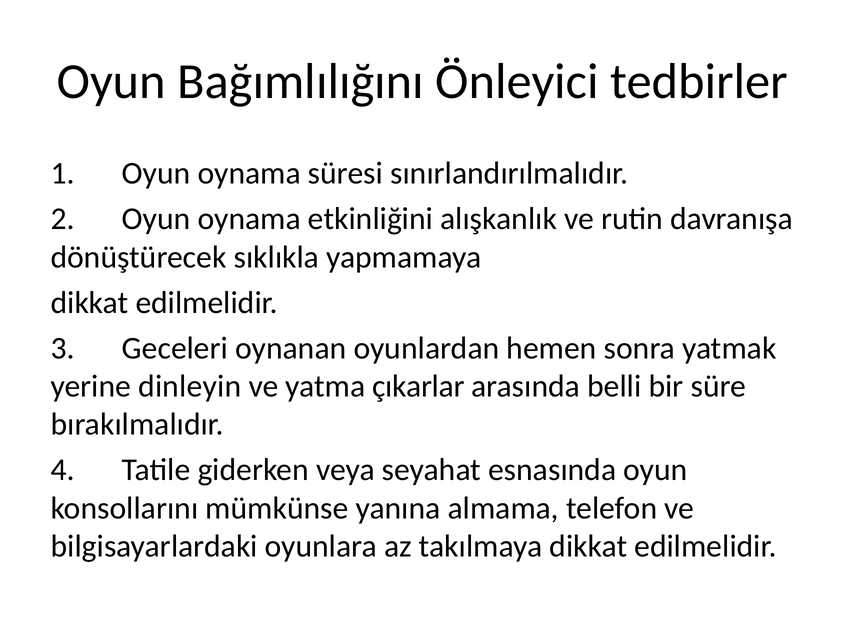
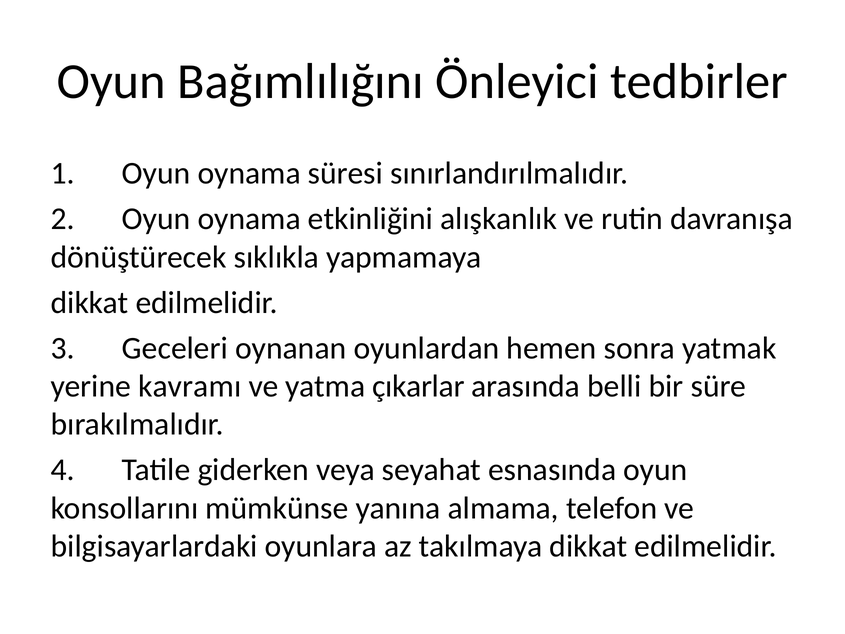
dinleyin: dinleyin -> kavramı
